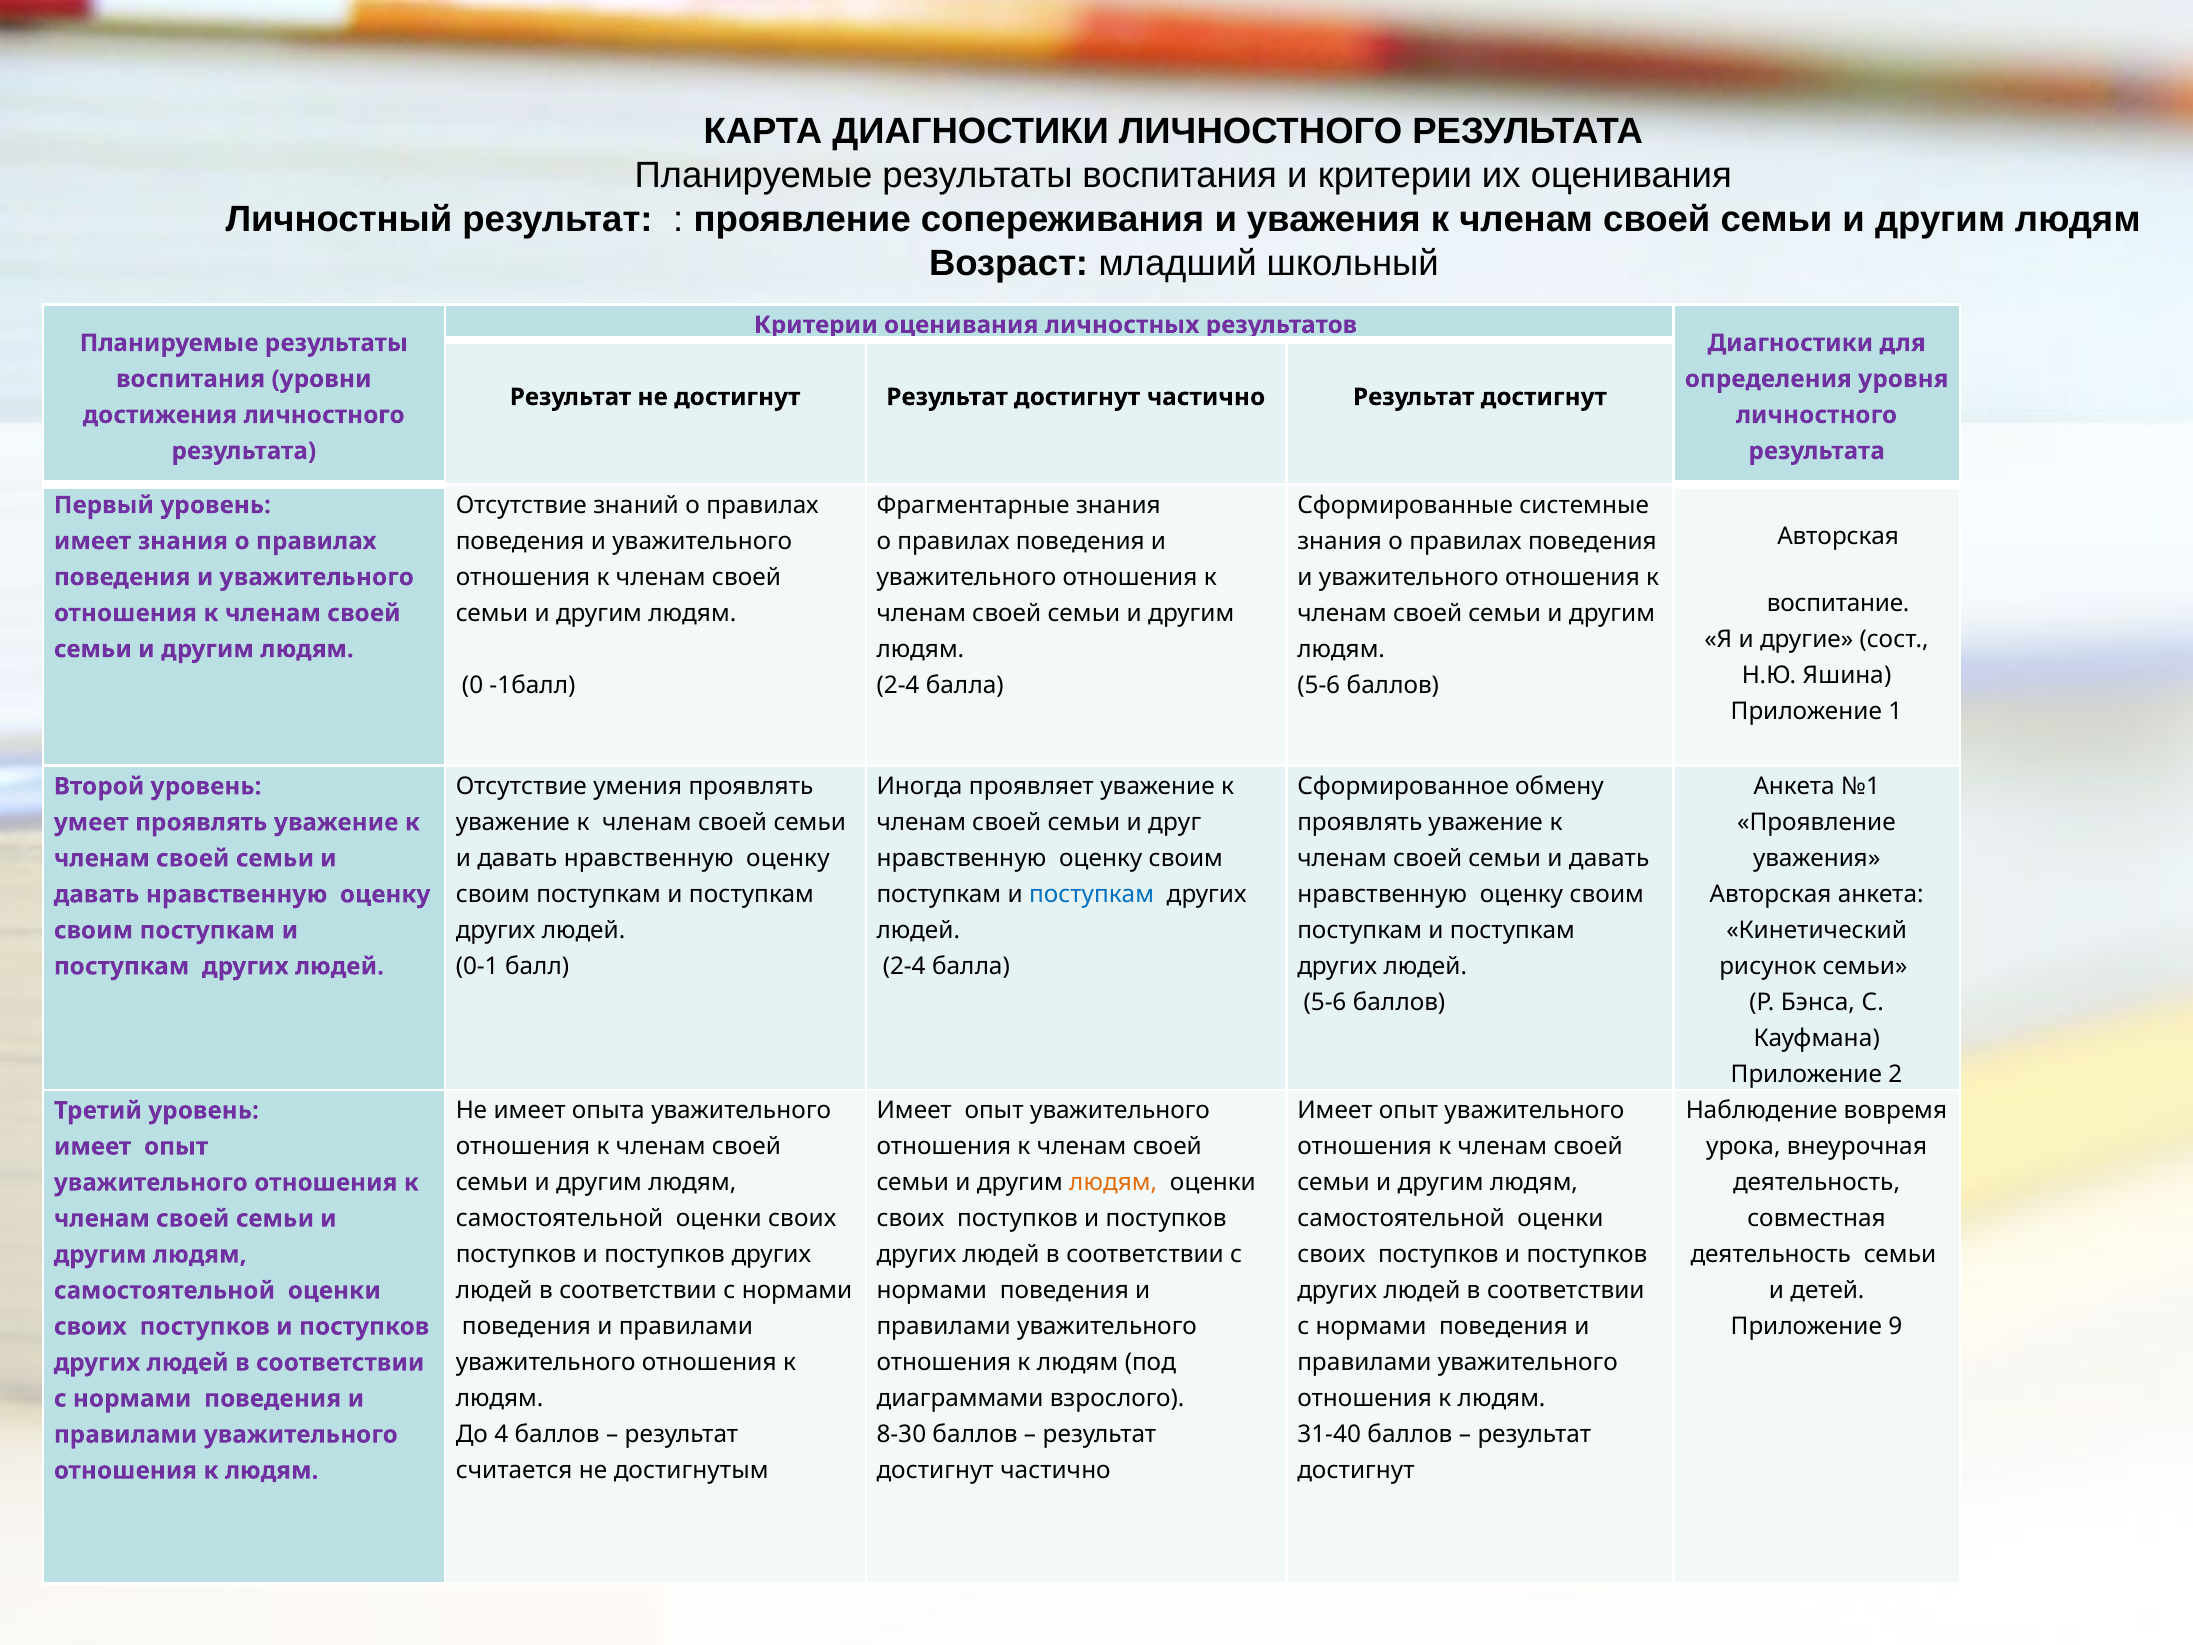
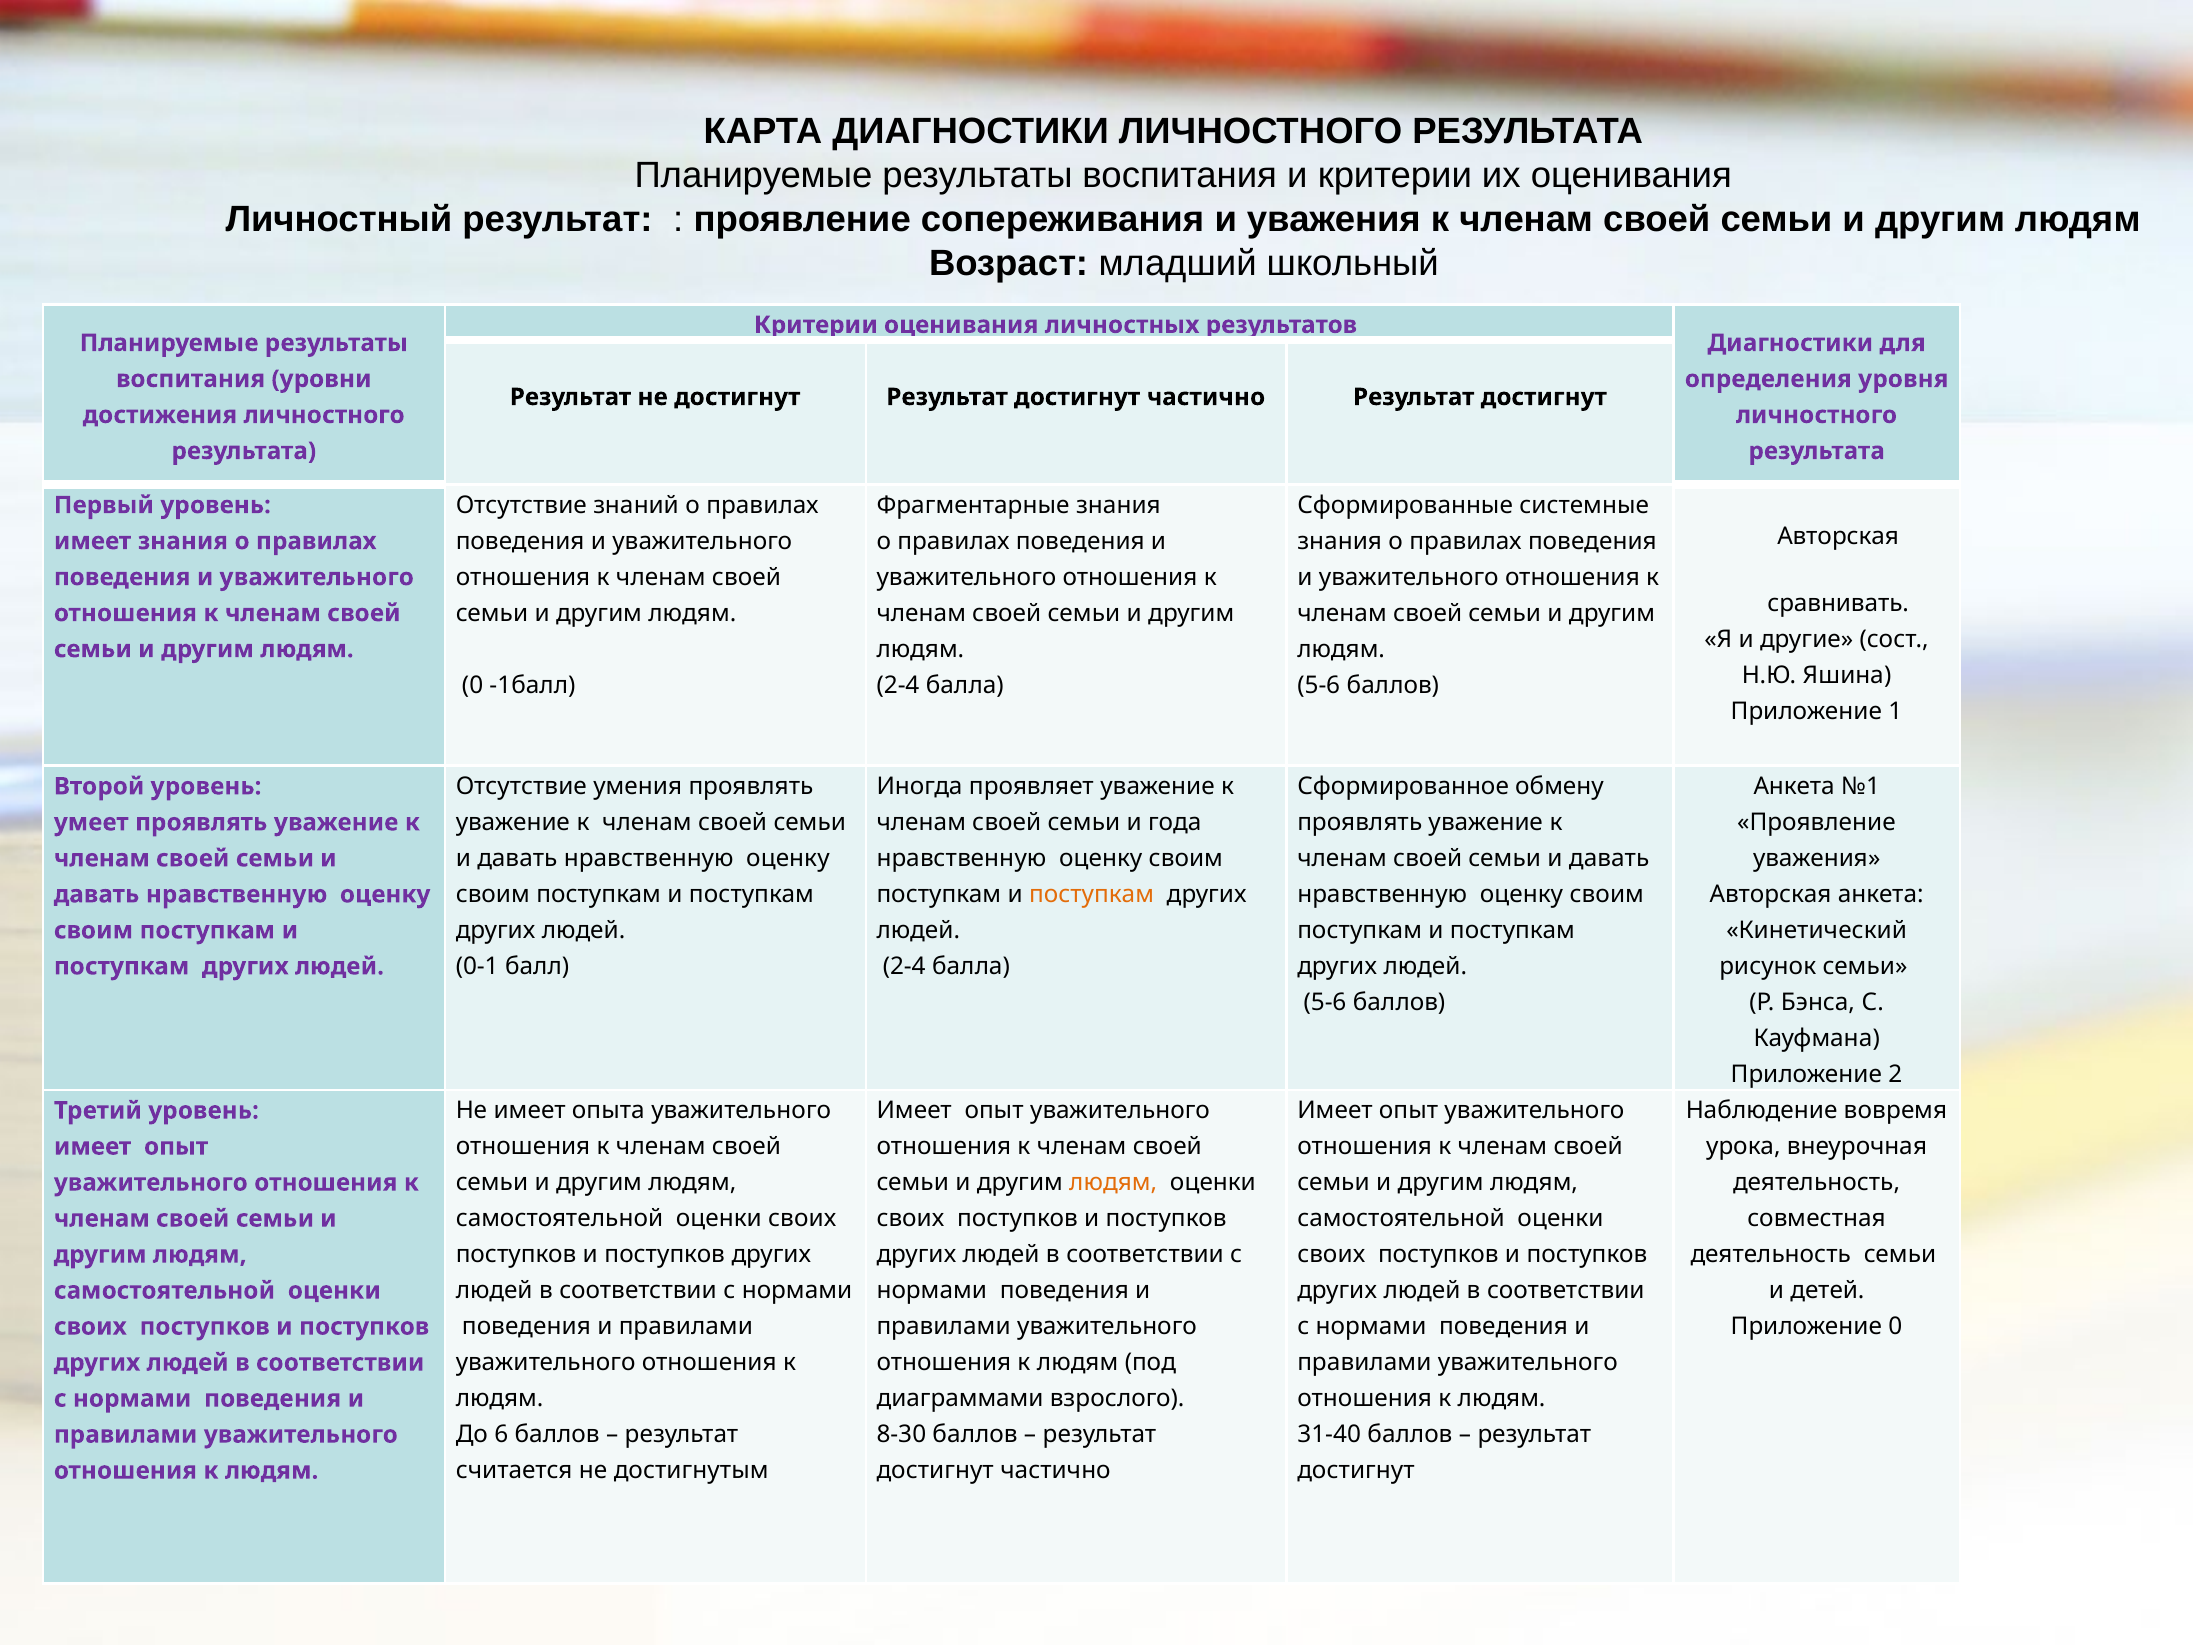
воспитание: воспитание -> сравнивать
друг: друг -> года
поступкам at (1092, 894) colour: blue -> orange
Приложение 9: 9 -> 0
4: 4 -> 6
